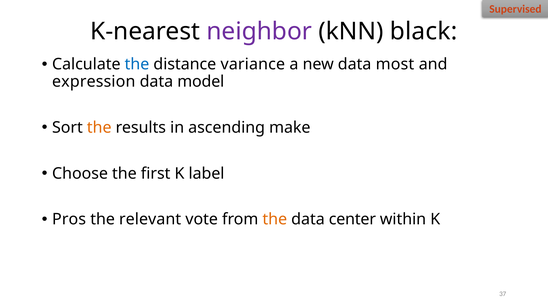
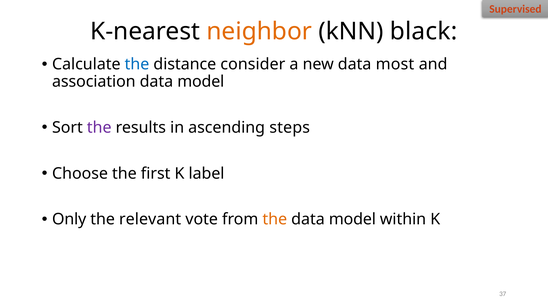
neighbor colour: purple -> orange
variance: variance -> consider
expression: expression -> association
the at (99, 128) colour: orange -> purple
make: make -> steps
Pros: Pros -> Only
center at (352, 220): center -> model
